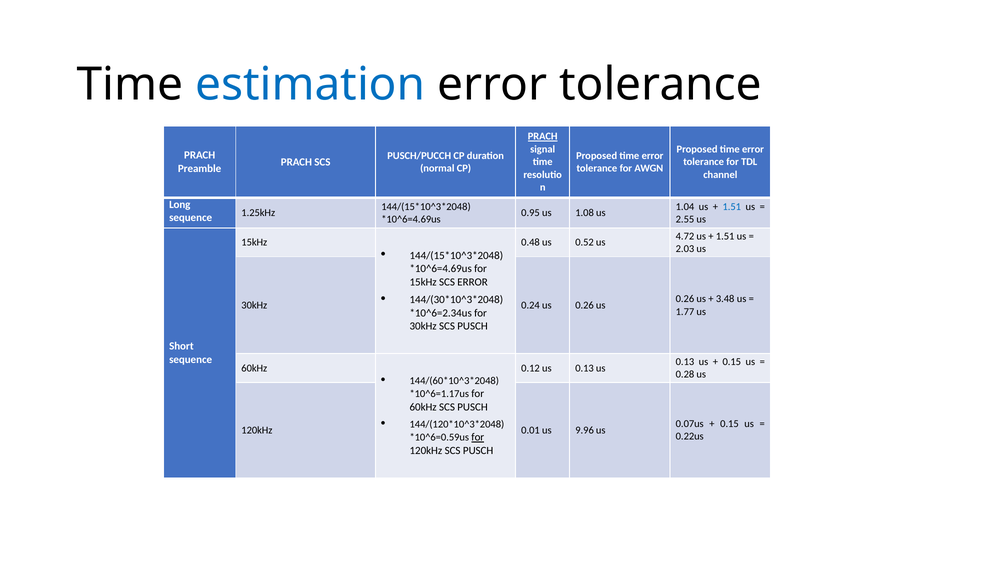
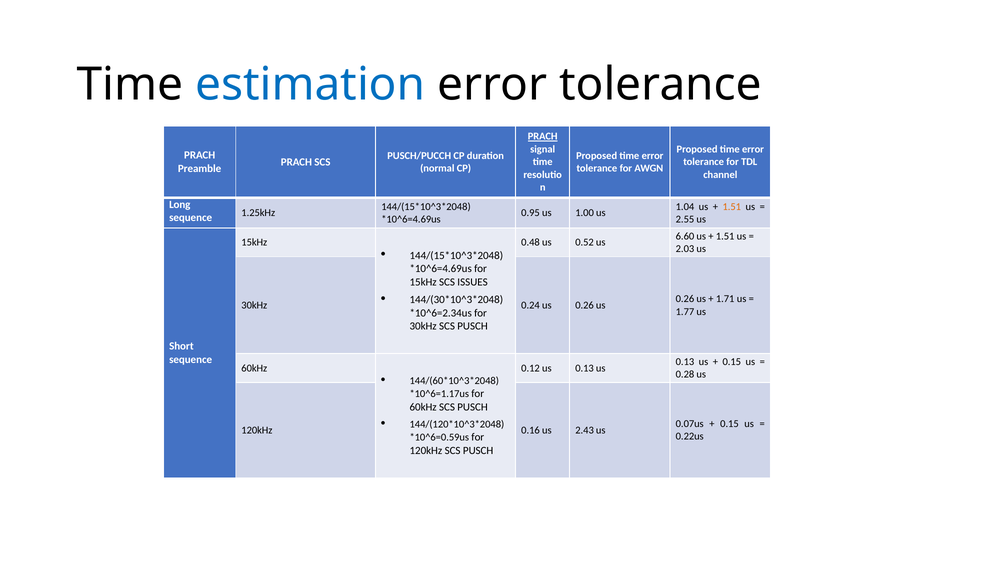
1.51 at (732, 207) colour: blue -> orange
1.08: 1.08 -> 1.00
4.72: 4.72 -> 6.60
SCS ERROR: ERROR -> ISSUES
3.48: 3.48 -> 1.71
0.01: 0.01 -> 0.16
9.96: 9.96 -> 2.43
for at (478, 438) underline: present -> none
